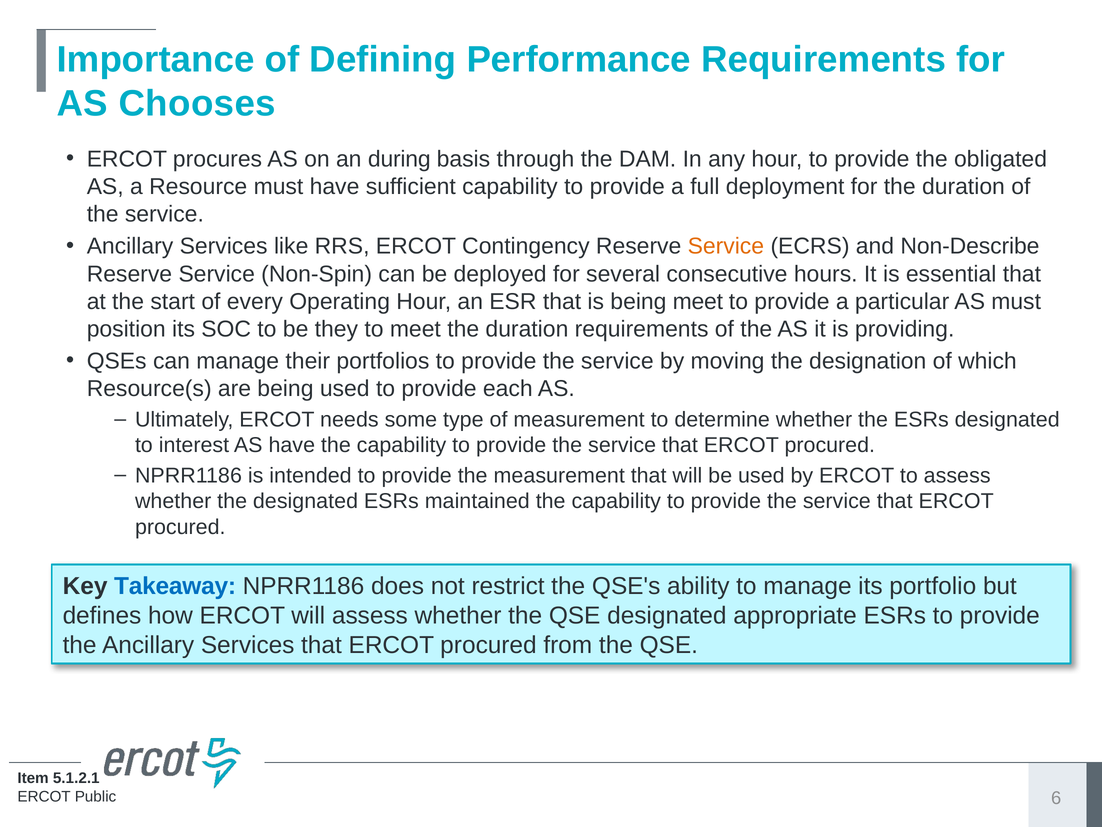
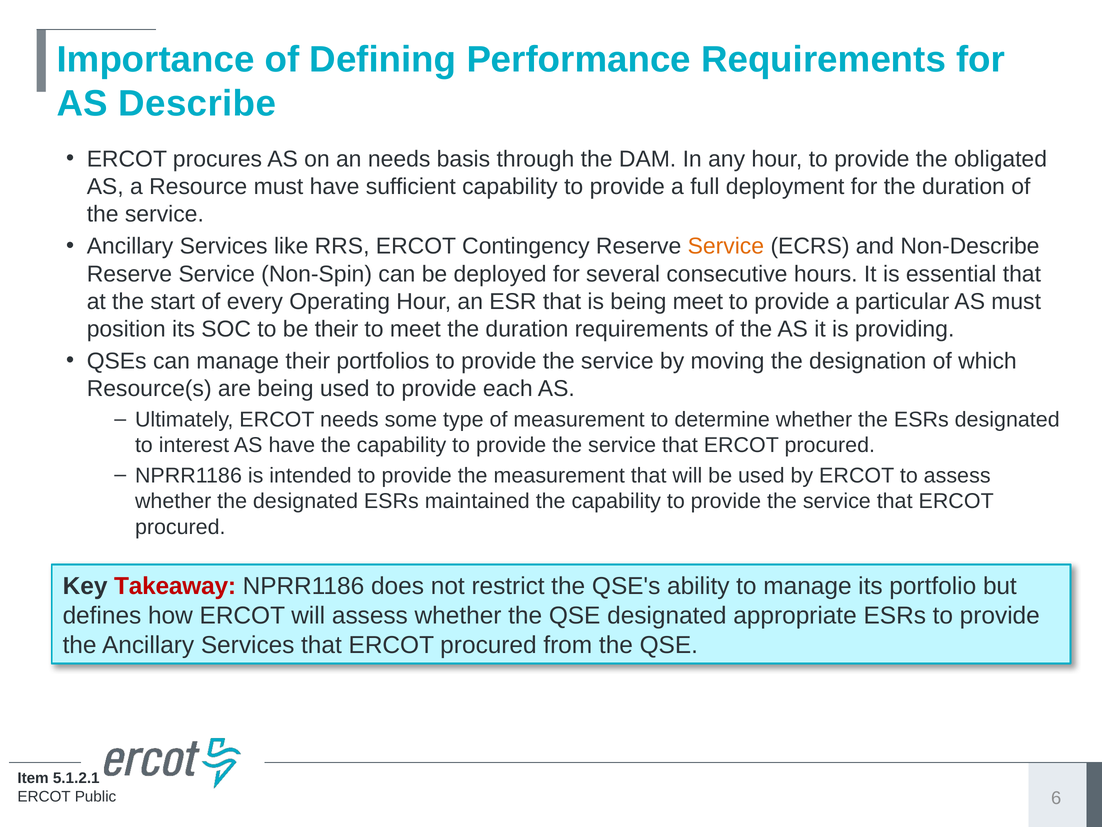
Chooses: Chooses -> Describe
an during: during -> needs
be they: they -> their
Takeaway colour: blue -> red
